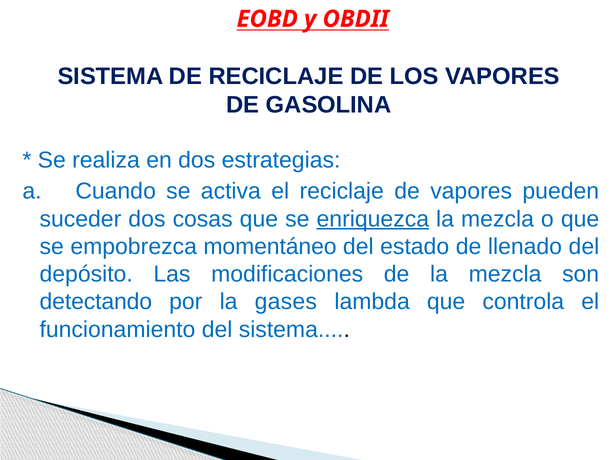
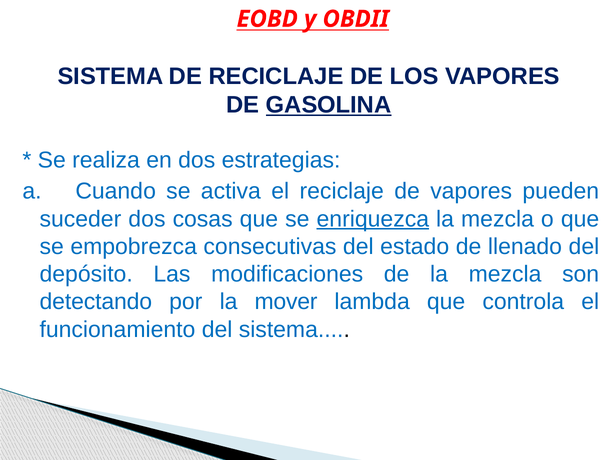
GASOLINA underline: none -> present
momentáneo: momentáneo -> consecutivas
gases: gases -> mover
